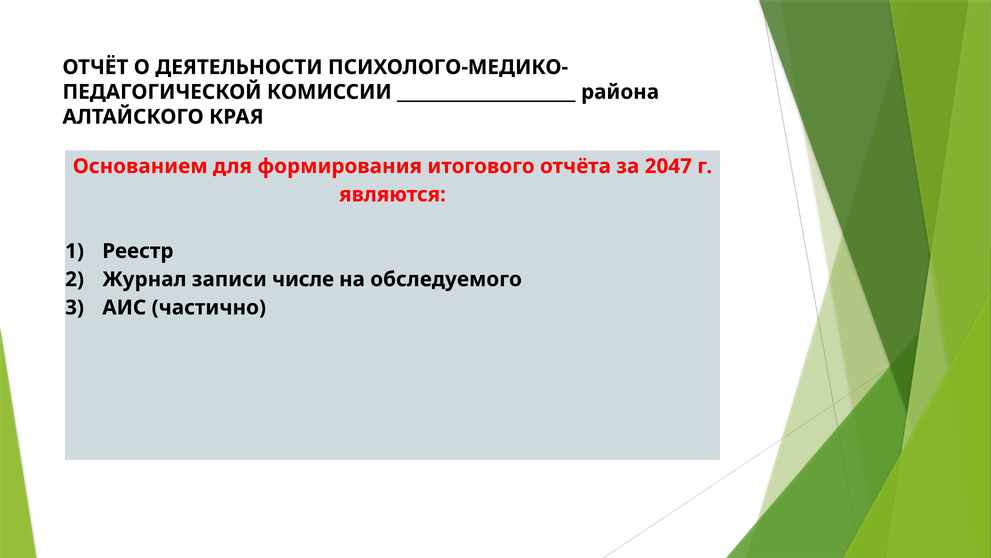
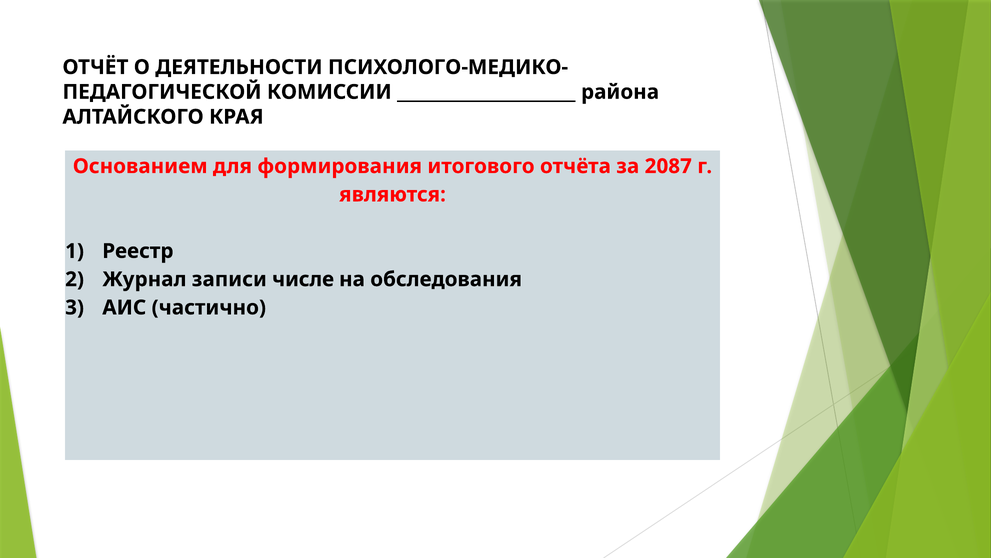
2047: 2047 -> 2087
обследуемого: обследуемого -> обследования
